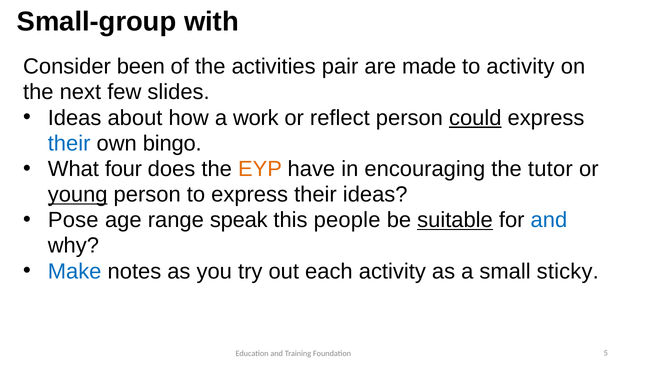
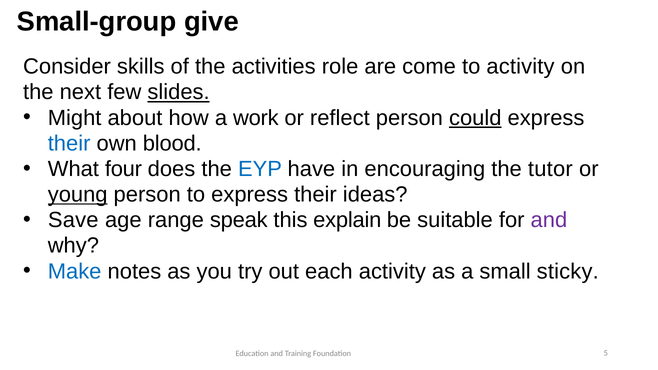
with: with -> give
been: been -> skills
pair: pair -> role
made: made -> come
slides underline: none -> present
Ideas at (75, 118): Ideas -> Might
bingo: bingo -> blood
EYP colour: orange -> blue
Pose: Pose -> Save
people: people -> explain
suitable underline: present -> none
and at (549, 220) colour: blue -> purple
